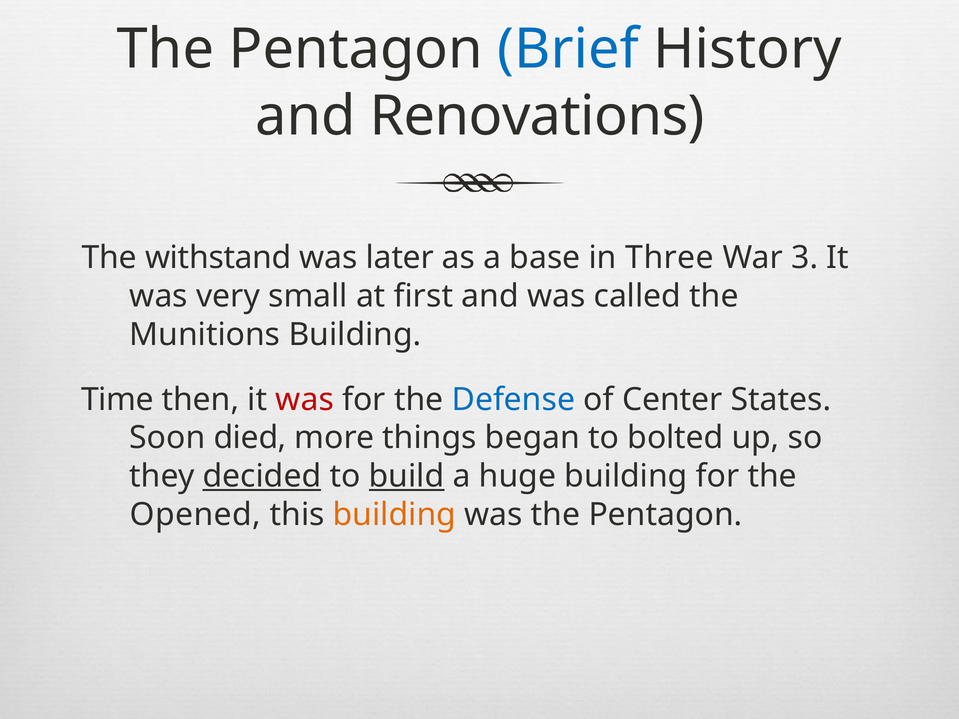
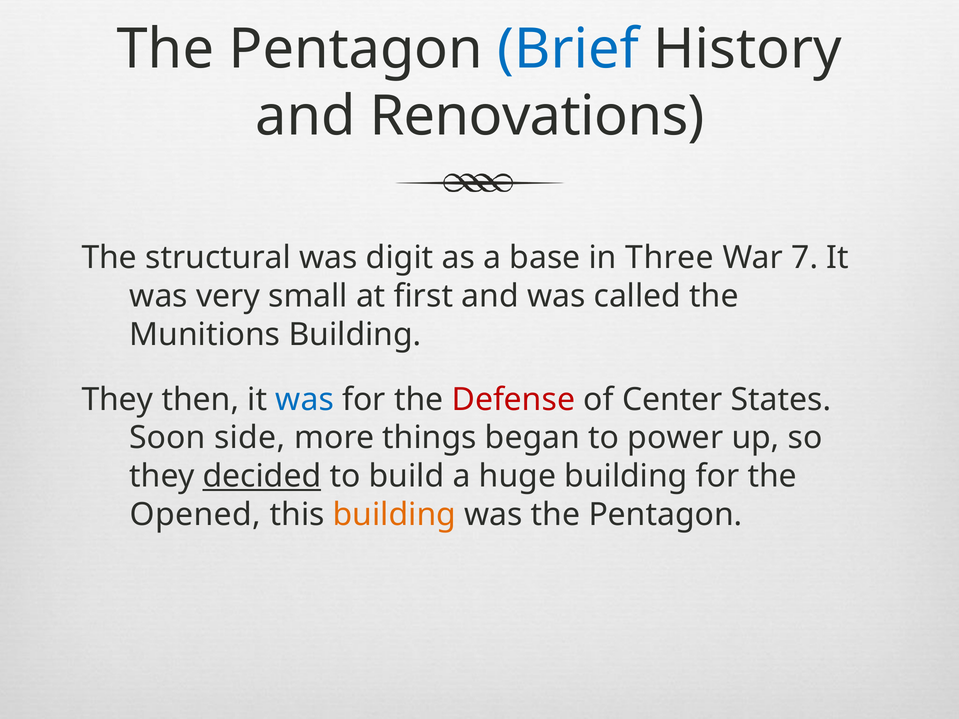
withstand: withstand -> structural
later: later -> digit
3: 3 -> 7
Time at (118, 400): Time -> They
was at (305, 400) colour: red -> blue
Defense colour: blue -> red
died: died -> side
bolted: bolted -> power
build underline: present -> none
